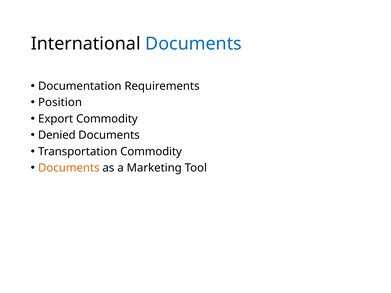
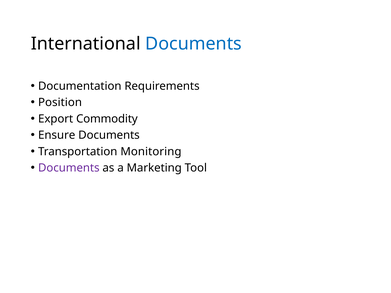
Denied: Denied -> Ensure
Transportation Commodity: Commodity -> Monitoring
Documents at (69, 168) colour: orange -> purple
